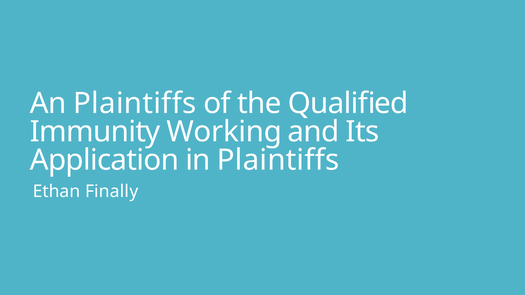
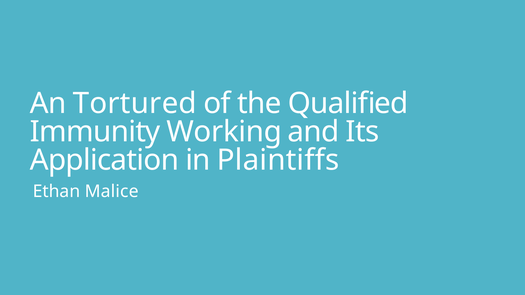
An Plaintiffs: Plaintiffs -> Tortured
Finally: Finally -> Malice
